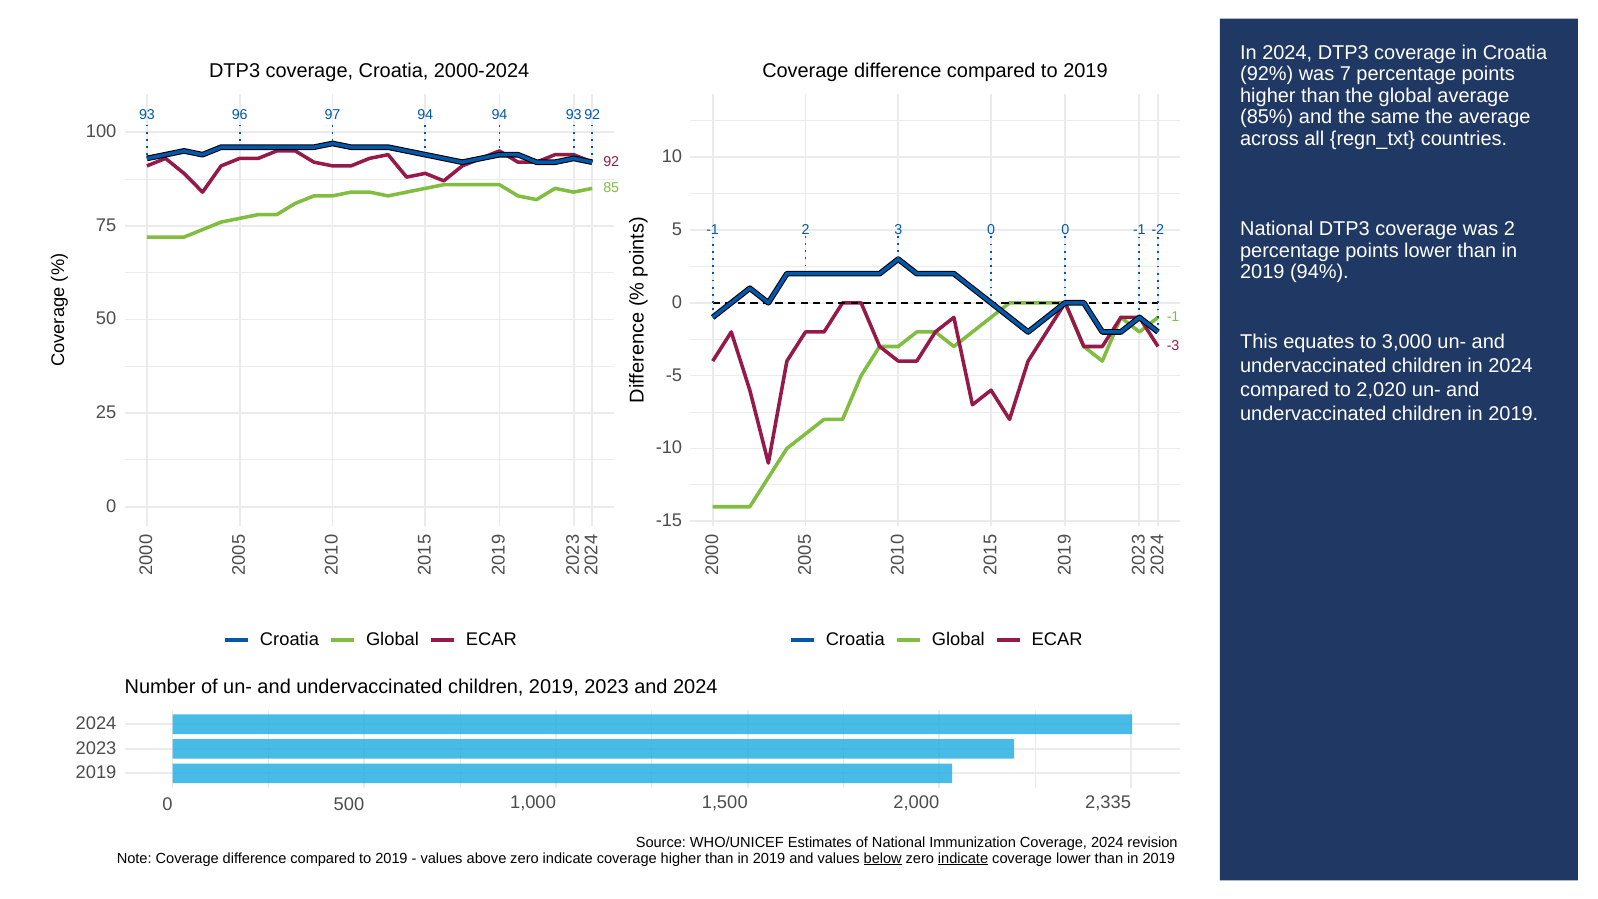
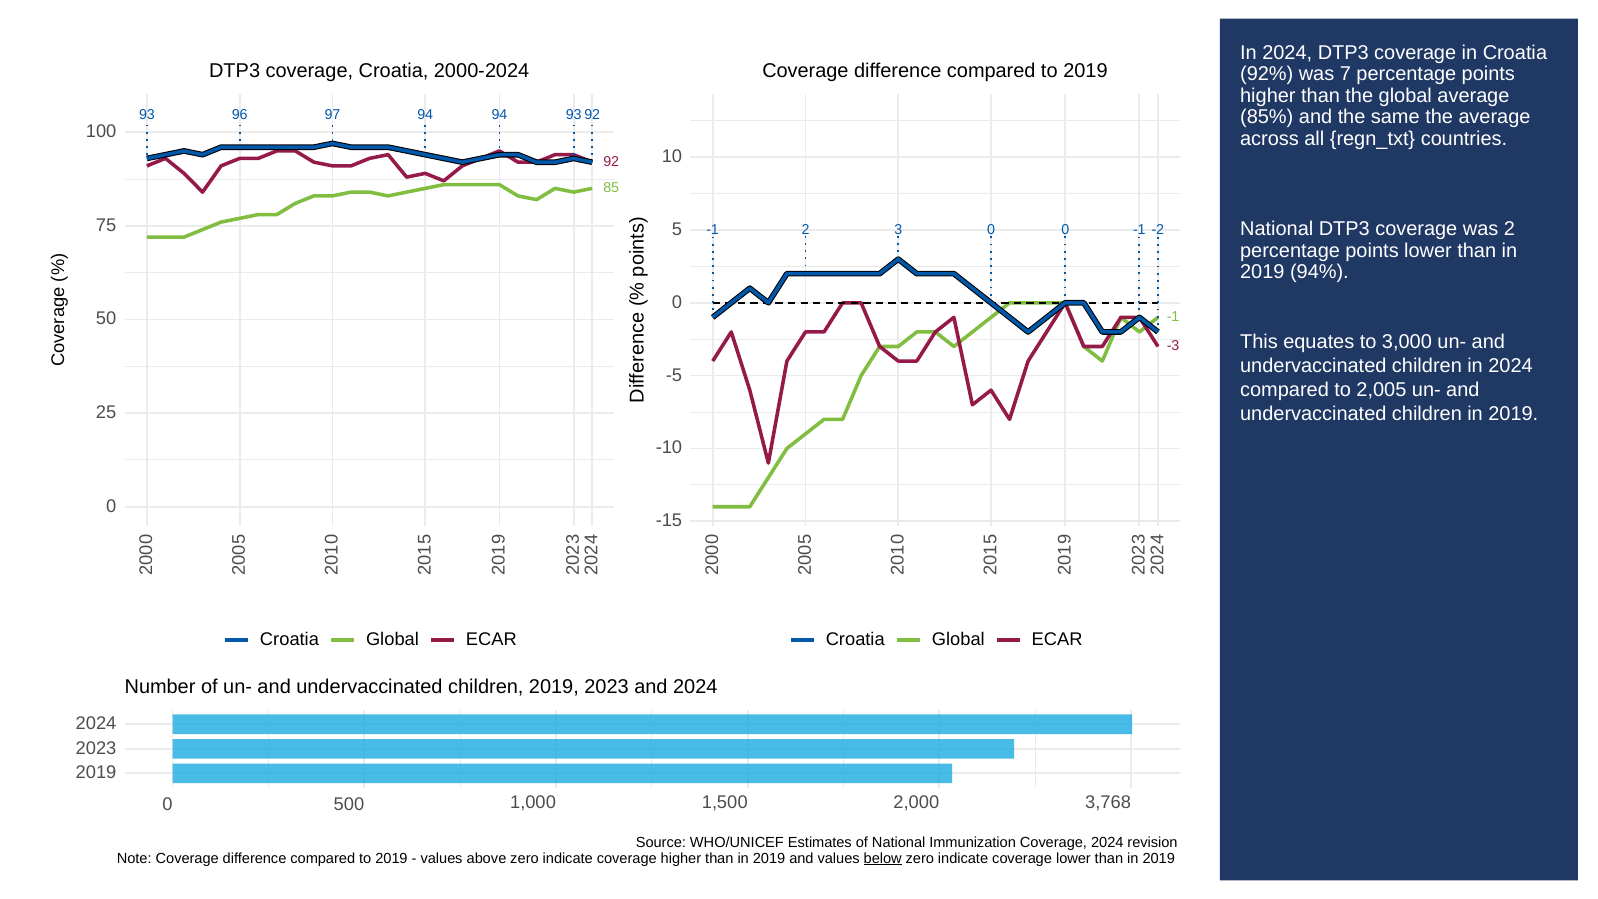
2,020: 2,020 -> 2,005
2,335: 2,335 -> 3,768
indicate at (963, 858) underline: present -> none
